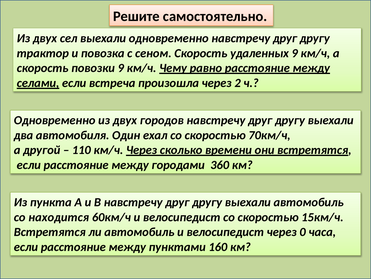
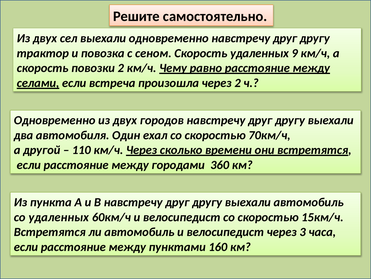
повозки 9: 9 -> 2
со находится: находится -> удаленных
0: 0 -> 3
